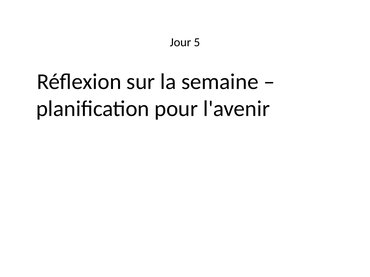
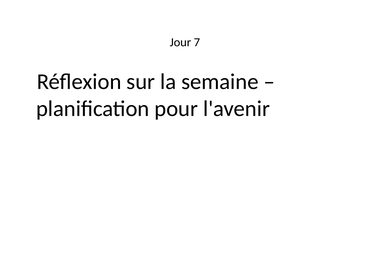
5: 5 -> 7
